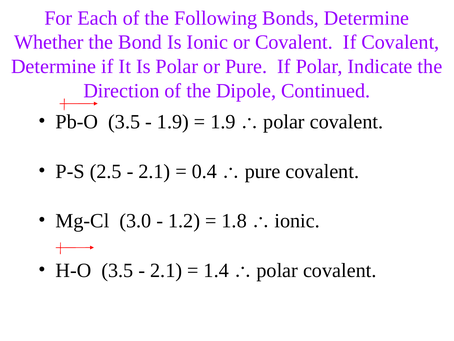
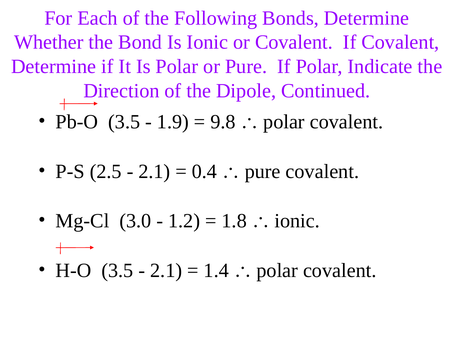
1.9 at (223, 122): 1.9 -> 9.8
